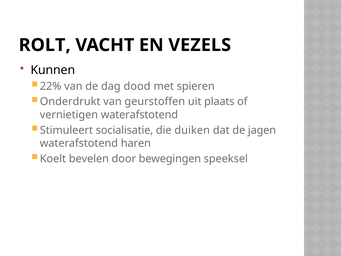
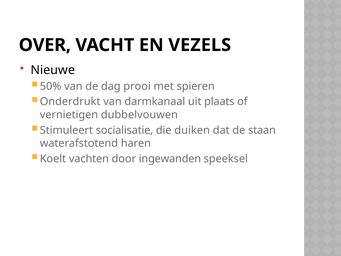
ROLT: ROLT -> OVER
Kunnen: Kunnen -> Nieuwe
22%: 22% -> 50%
dood: dood -> prooi
geurstoffen: geurstoffen -> darmkanaal
vernietigen waterafstotend: waterafstotend -> dubbelvouwen
jagen: jagen -> staan
bevelen: bevelen -> vachten
bewegingen: bewegingen -> ingewanden
